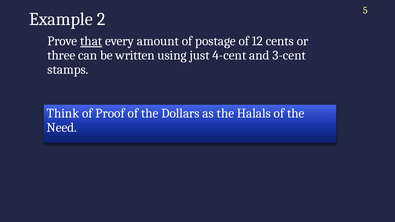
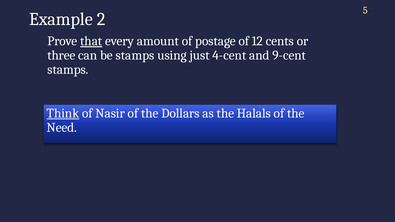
be written: written -> stamps
3-cent: 3-cent -> 9-cent
Think underline: none -> present
Proof: Proof -> Nasir
